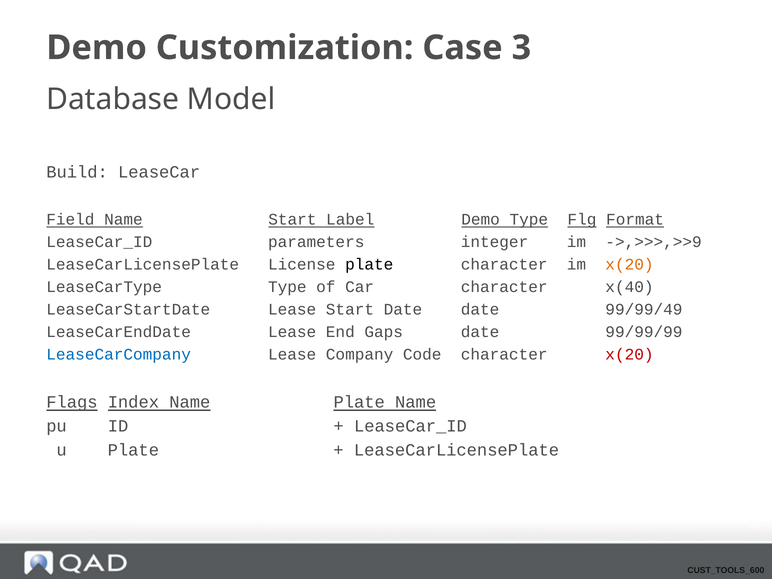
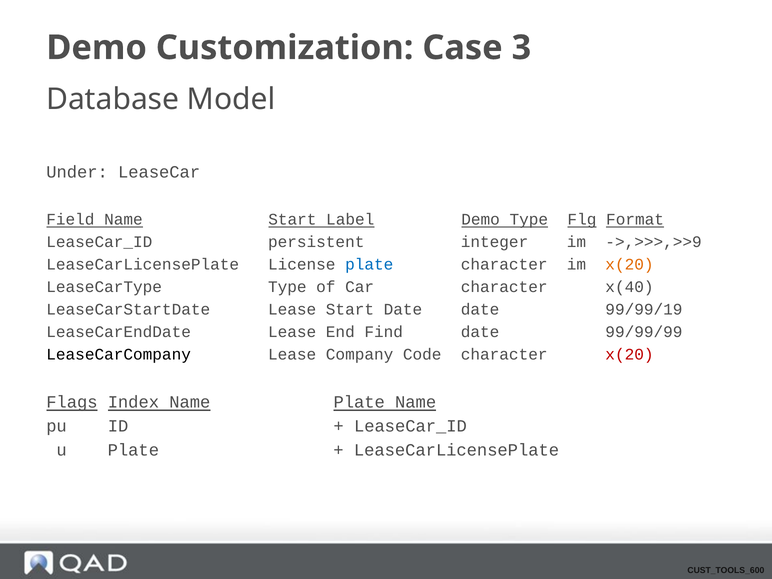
Build: Build -> Under
parameters: parameters -> persistent
plate at (369, 264) colour: black -> blue
99/99/49: 99/99/49 -> 99/99/19
Gaps: Gaps -> Find
LeaseCarCompany colour: blue -> black
